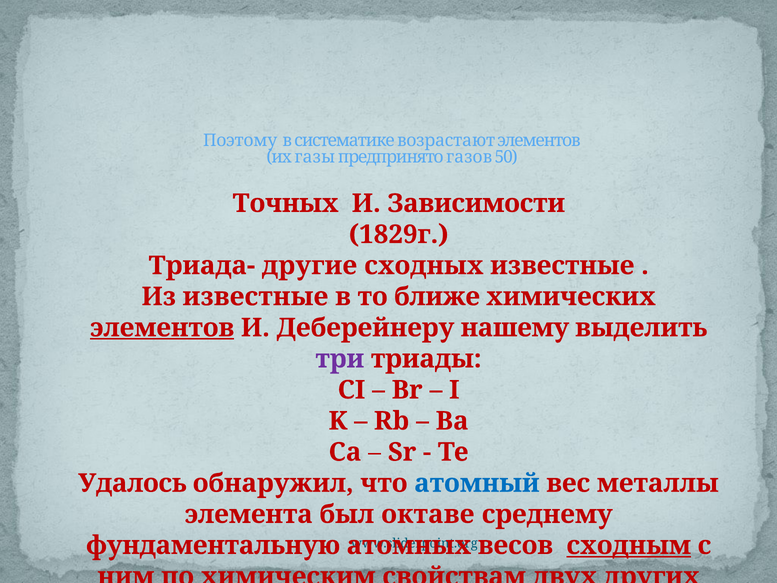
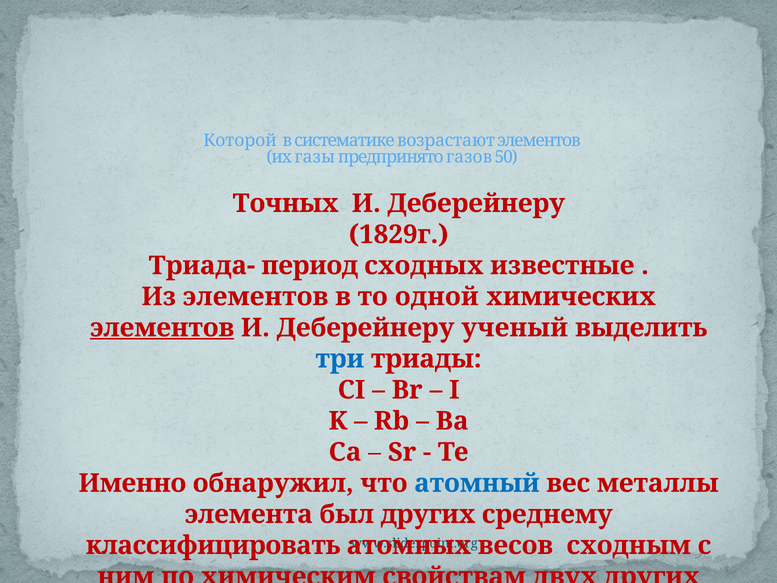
Поэтому: Поэтому -> Которой
Зависимости at (476, 203): Зависимости -> Деберейнеру
другие: другие -> период
Из известные: известные -> элементов
ближе: ближе -> одной
нашему: нашему -> ученый
три colour: purple -> blue
Удалось: Удалось -> Именно
был октаве: октаве -> других
фундаментальную: фундаментальную -> классифицировать
сходным underline: present -> none
